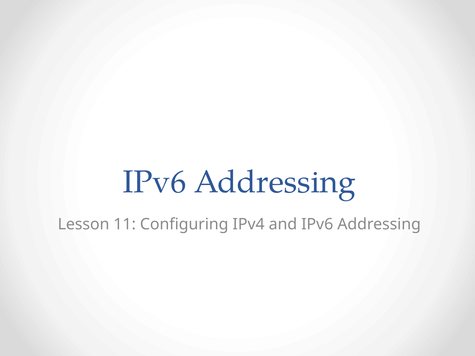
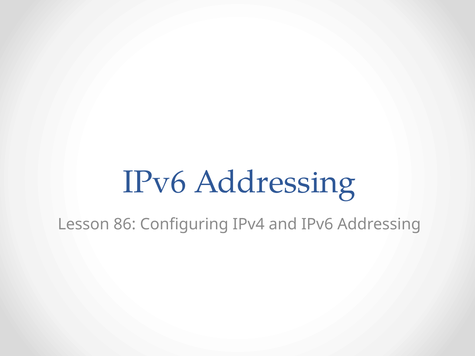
11: 11 -> 86
